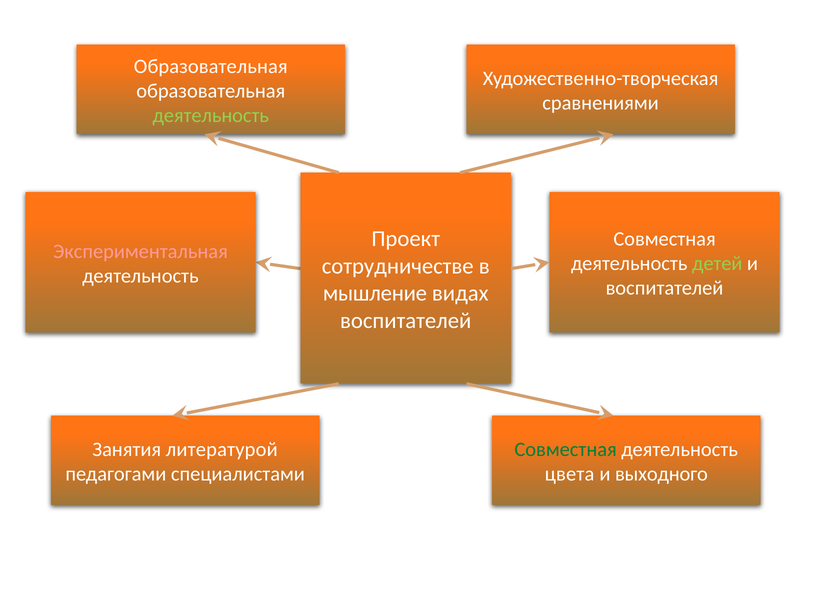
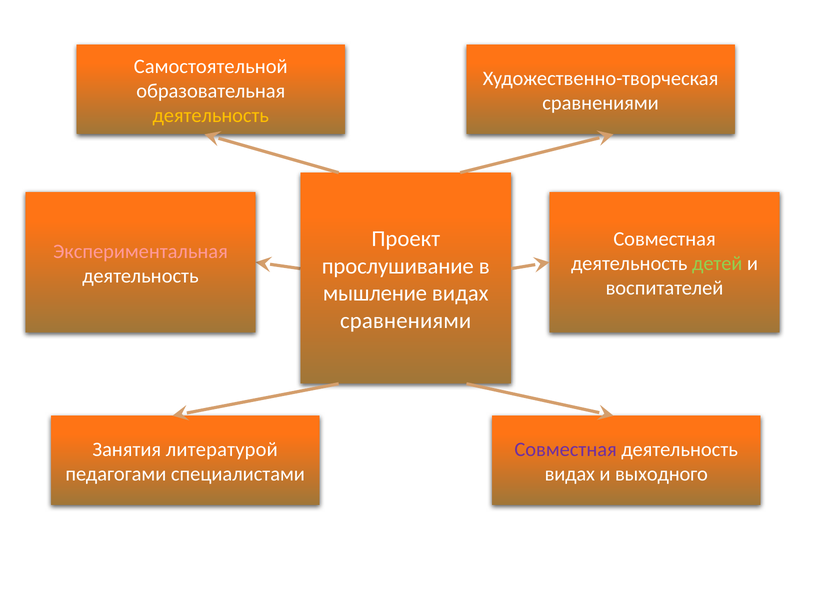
Образовательная at (211, 66): Образовательная -> Самостоятельной
деятельность at (211, 115) colour: light green -> yellow
сотрудничестве: сотрудничестве -> прослушивание
воспитателей at (406, 320): воспитателей -> сравнениями
Совместная at (566, 449) colour: green -> purple
цвета at (570, 474): цвета -> видах
